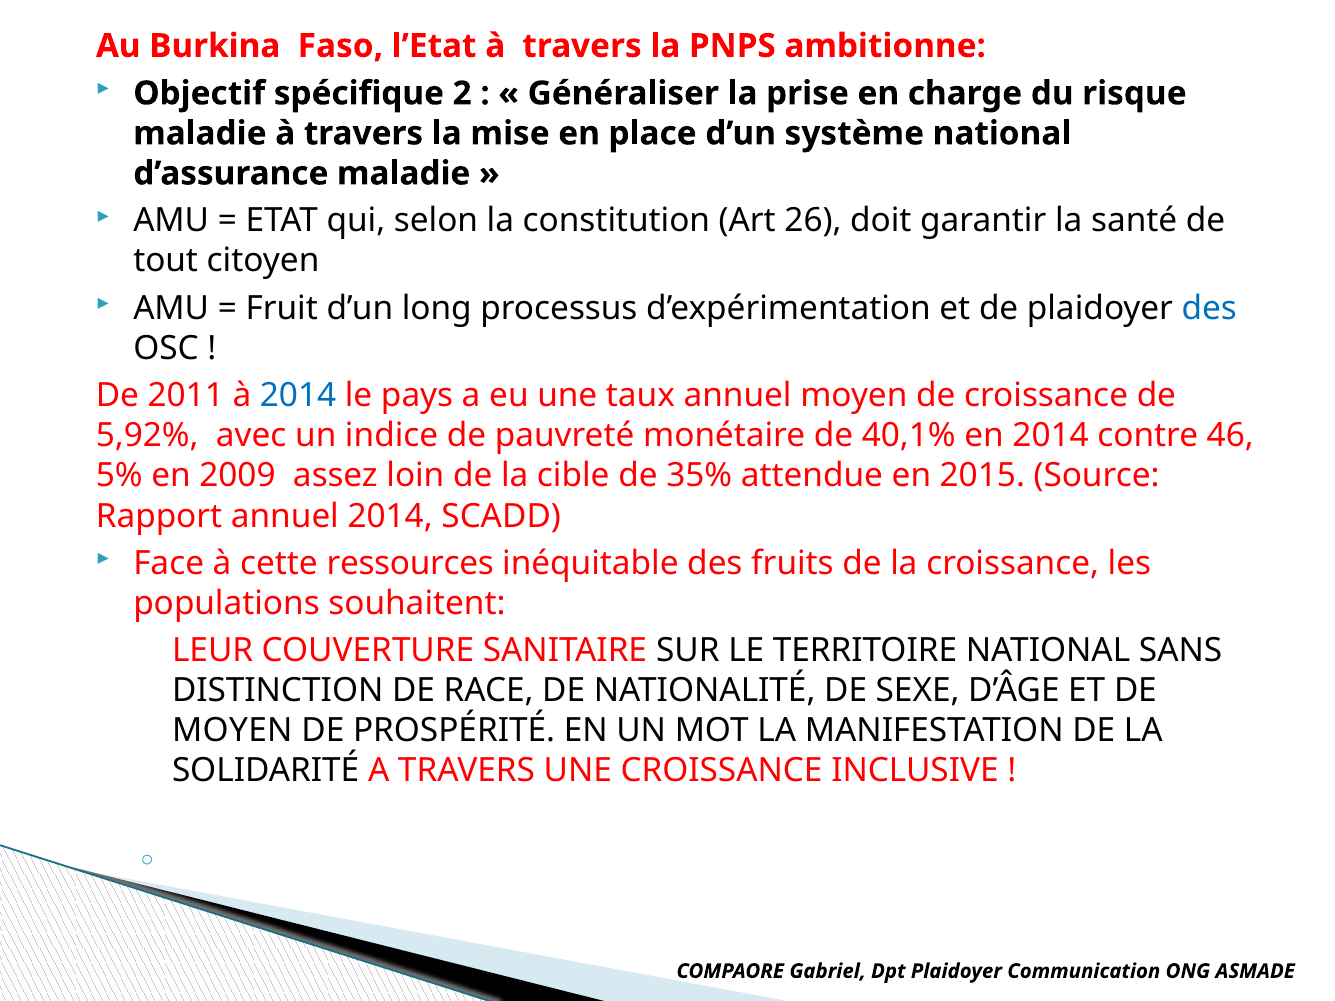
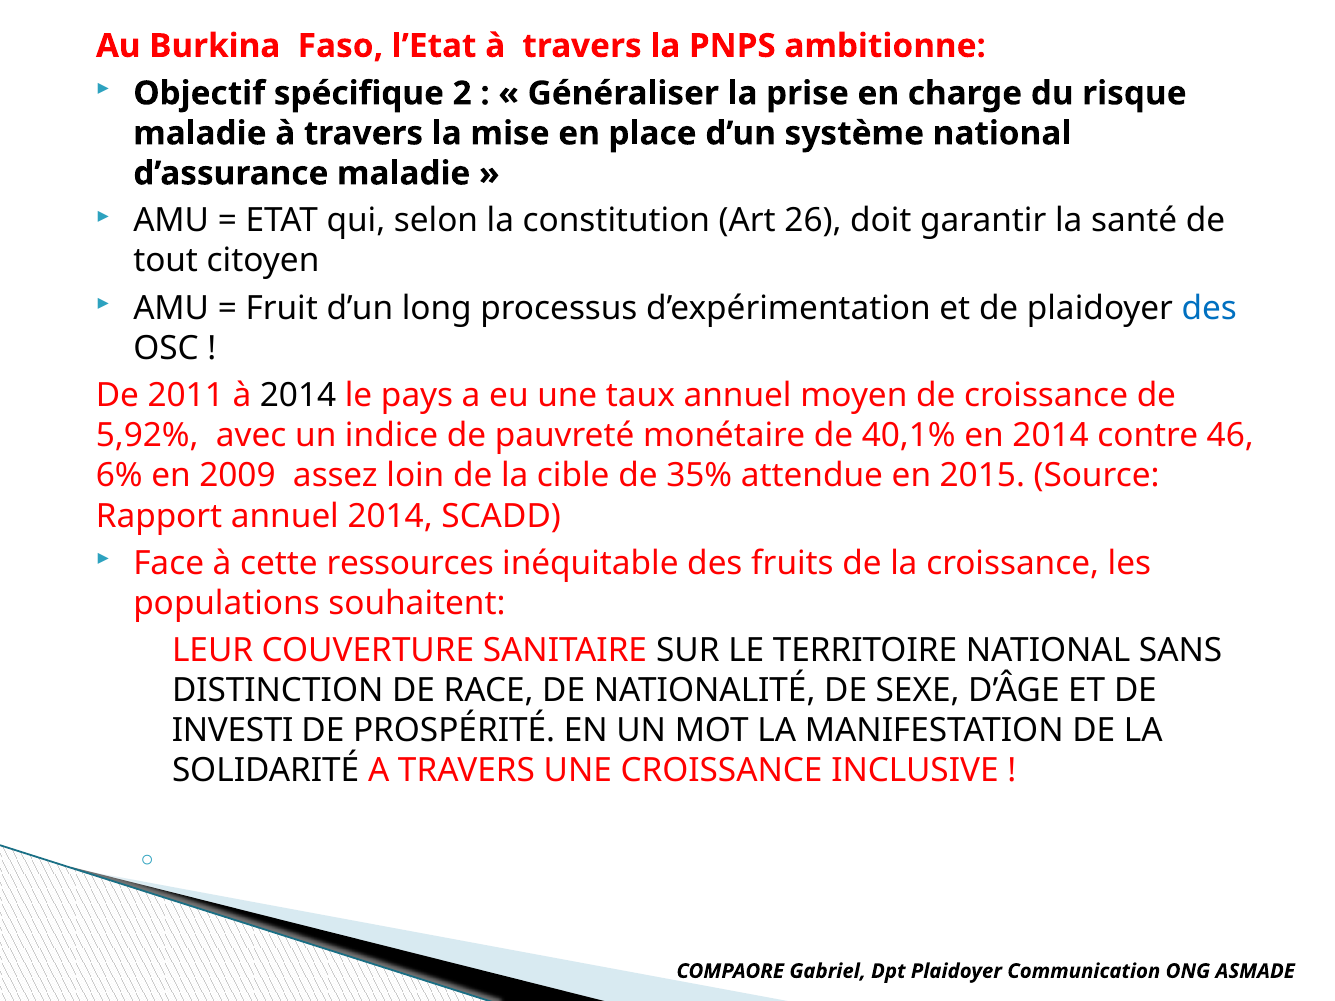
2014 at (298, 396) colour: blue -> black
5%: 5% -> 6%
MOYEN at (232, 730): MOYEN -> INVESTI
